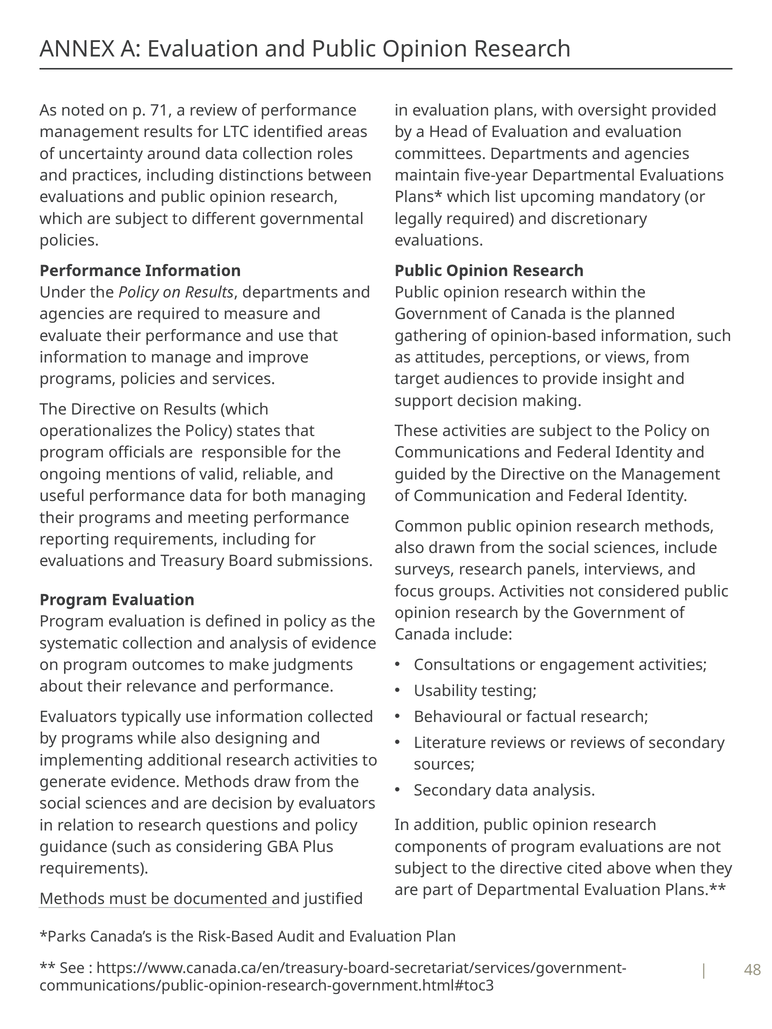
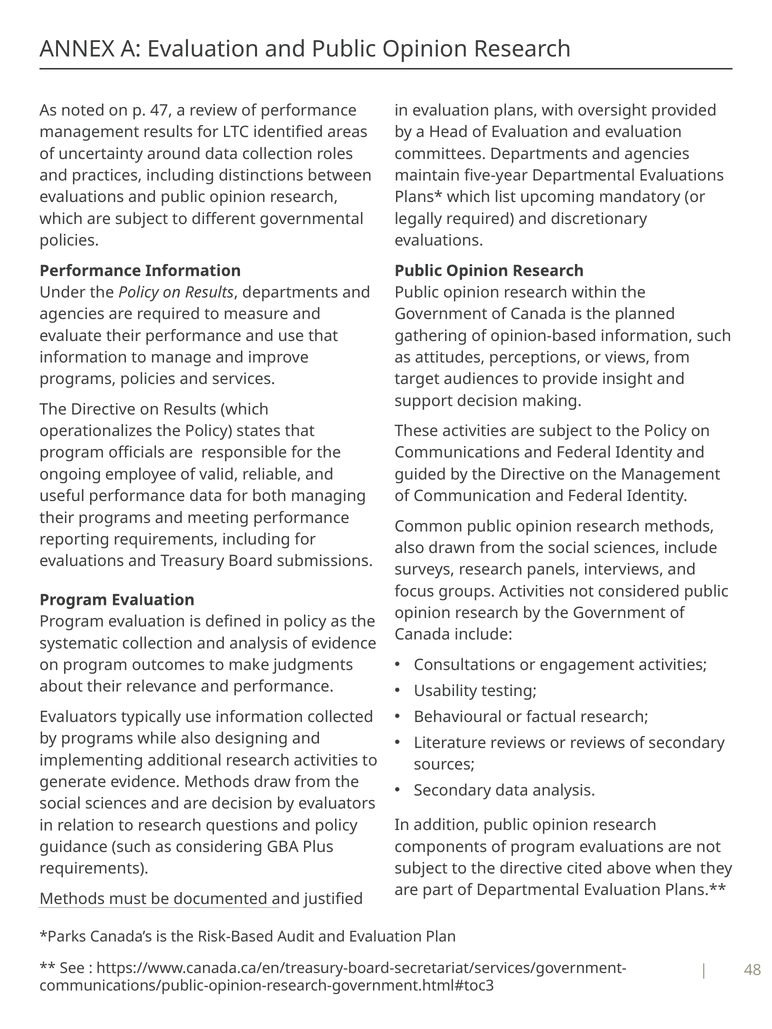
71: 71 -> 47
mentions: mentions -> employee
